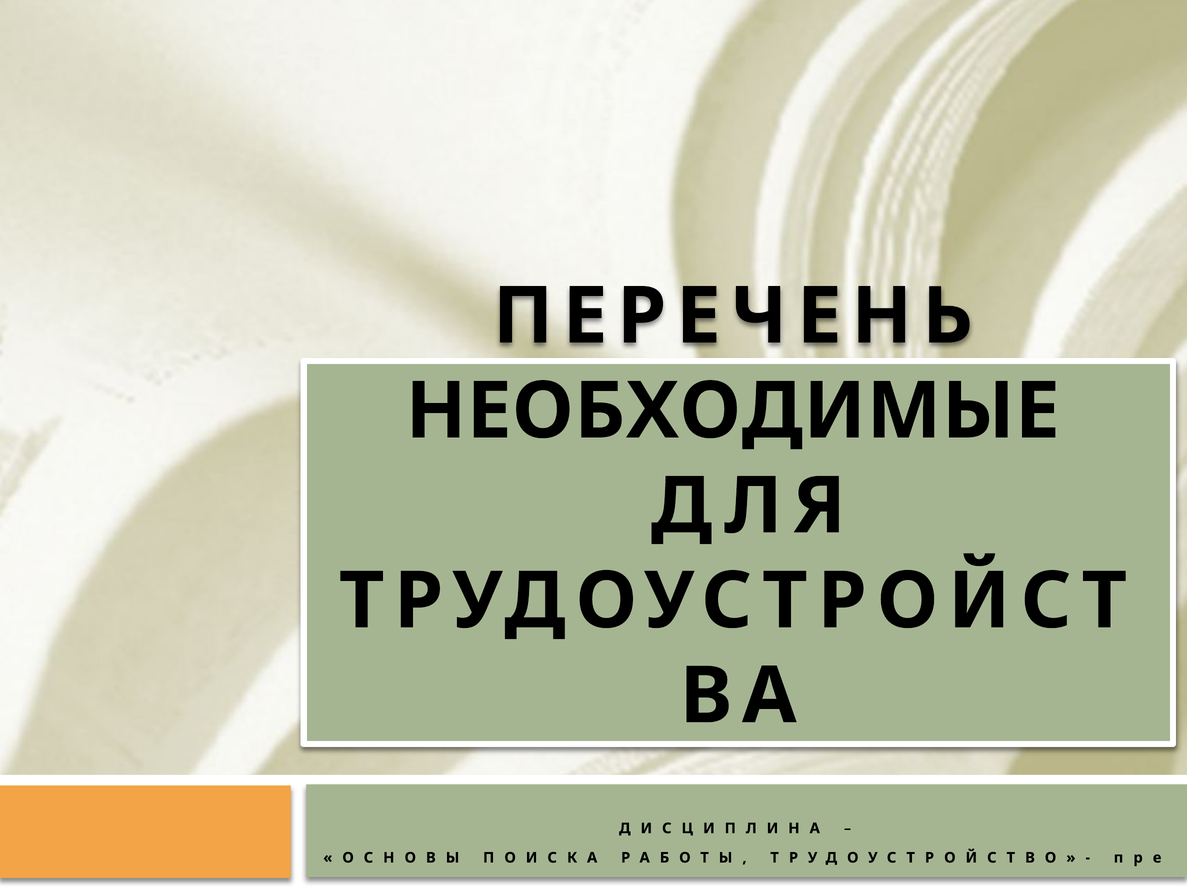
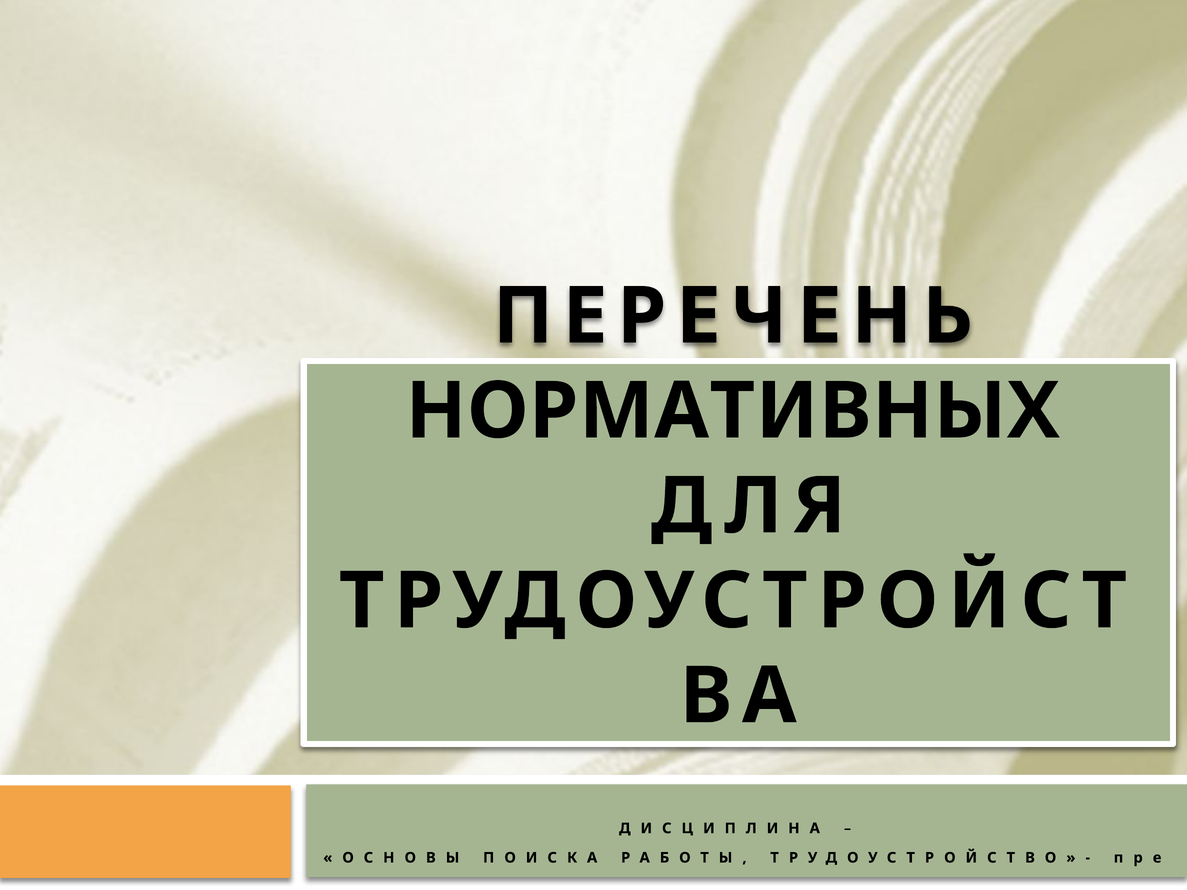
НЕОБХОДИМЫЕ: НЕОБХОДИМЫЕ -> НОРМАТИВНЫХ
